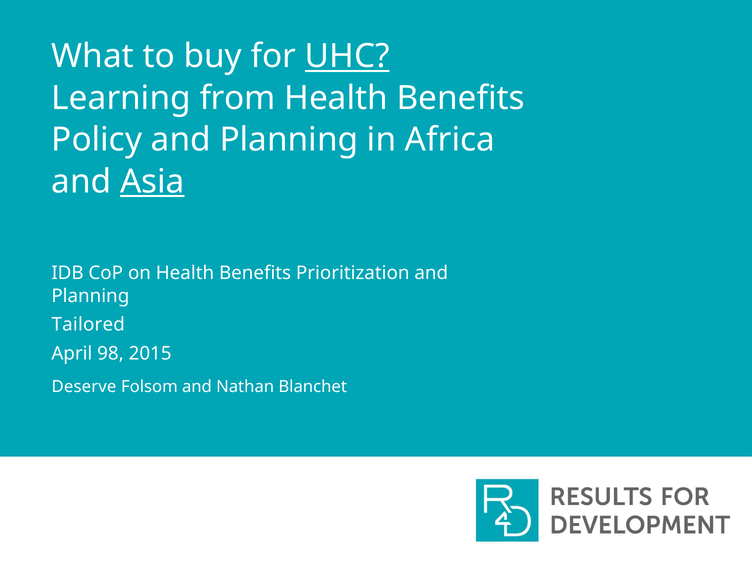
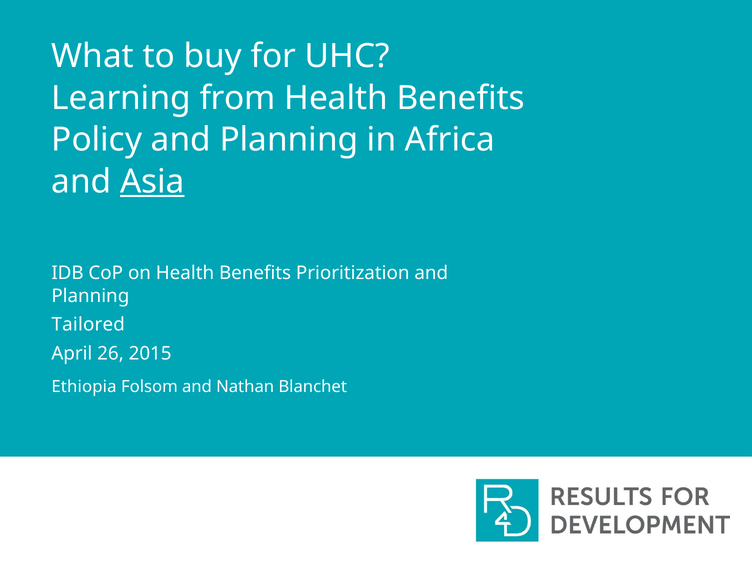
UHC underline: present -> none
98: 98 -> 26
Deserve: Deserve -> Ethiopia
